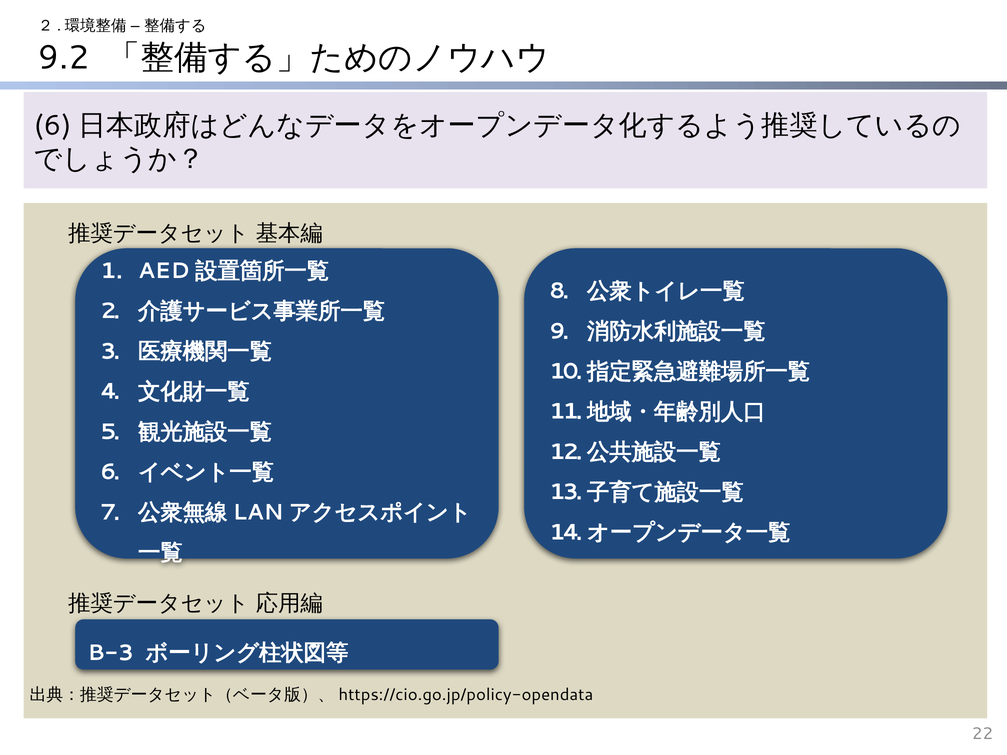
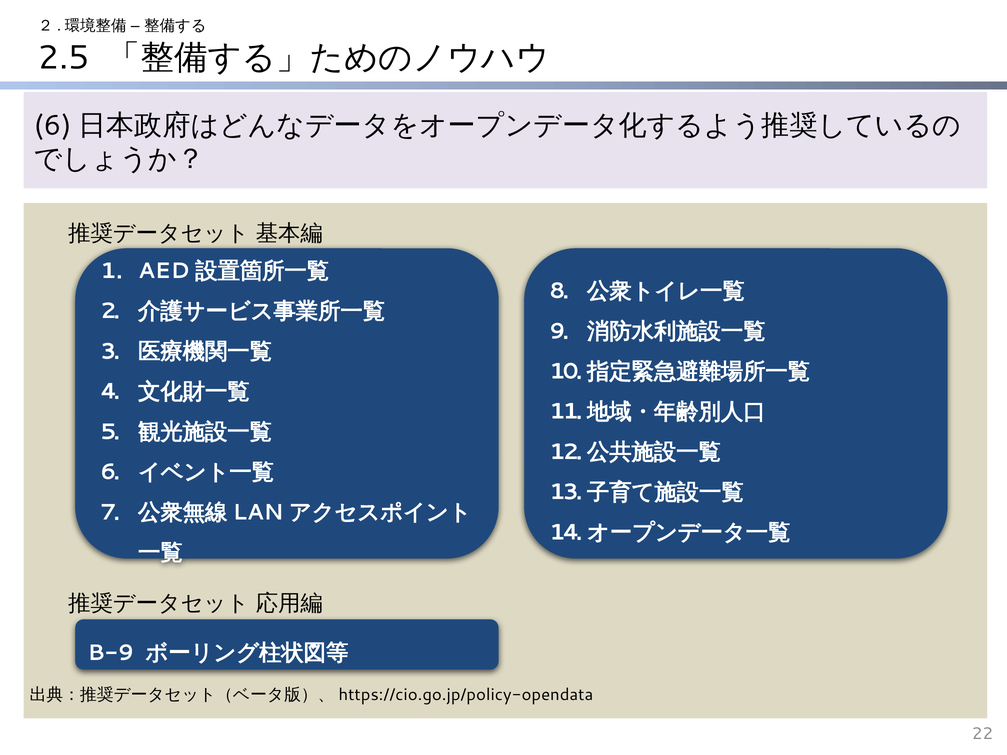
9.2: 9.2 -> 2.5
B-3: B-3 -> B-9
